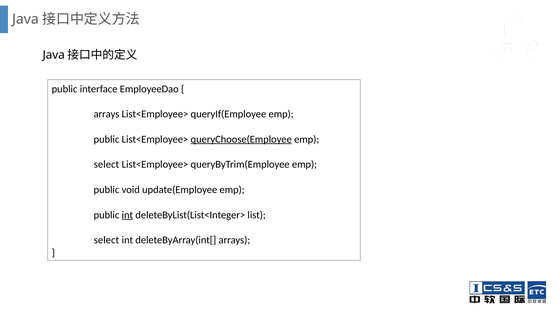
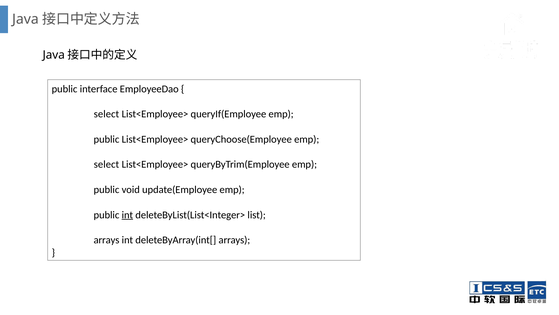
arrays at (107, 114): arrays -> select
queryChoose(Employee underline: present -> none
select at (106, 240): select -> arrays
